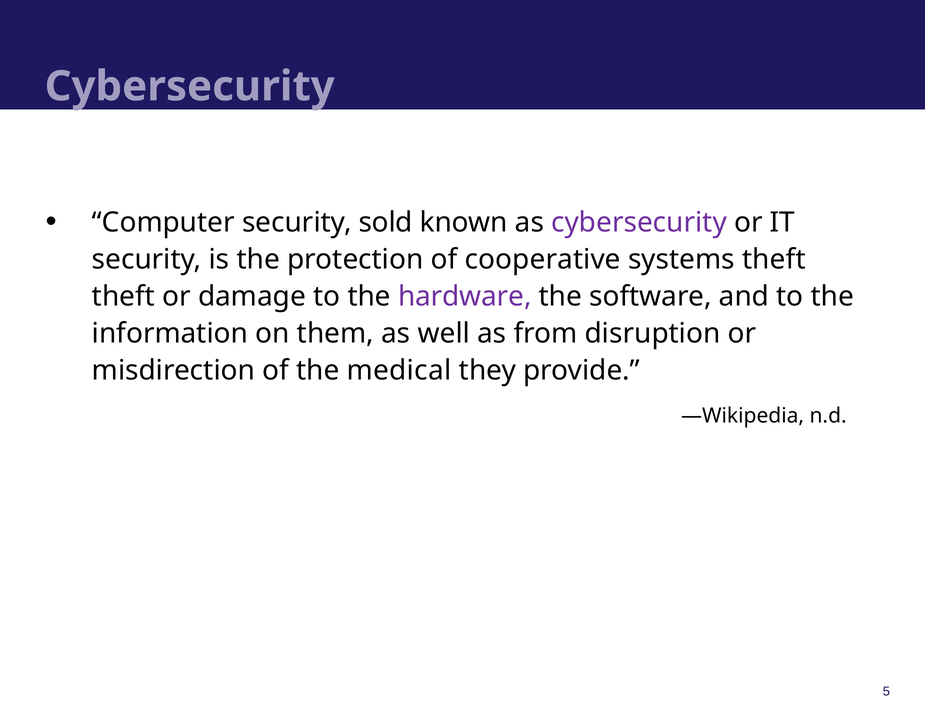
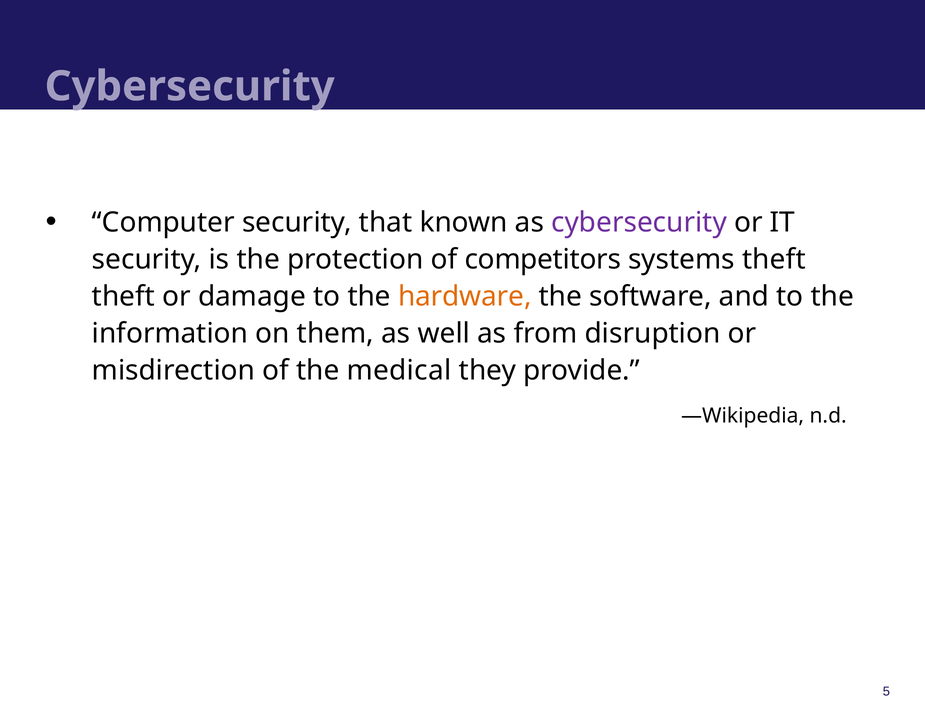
sold: sold -> that
cooperative: cooperative -> competitors
hardware colour: purple -> orange
